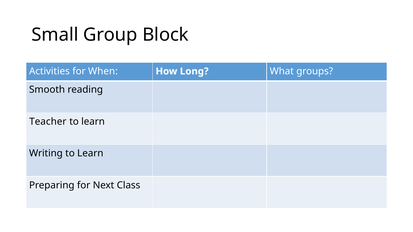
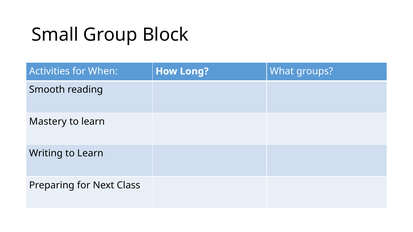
Teacher: Teacher -> Mastery
